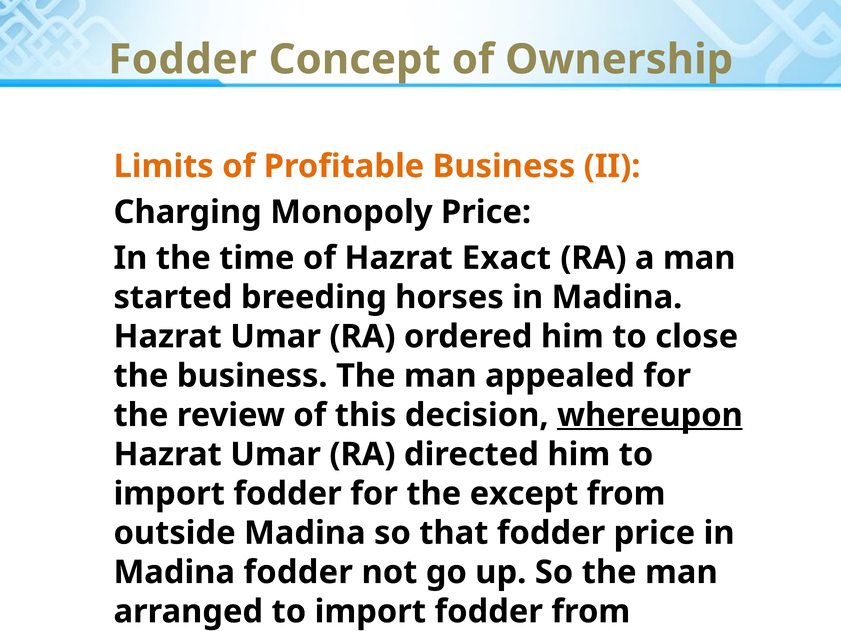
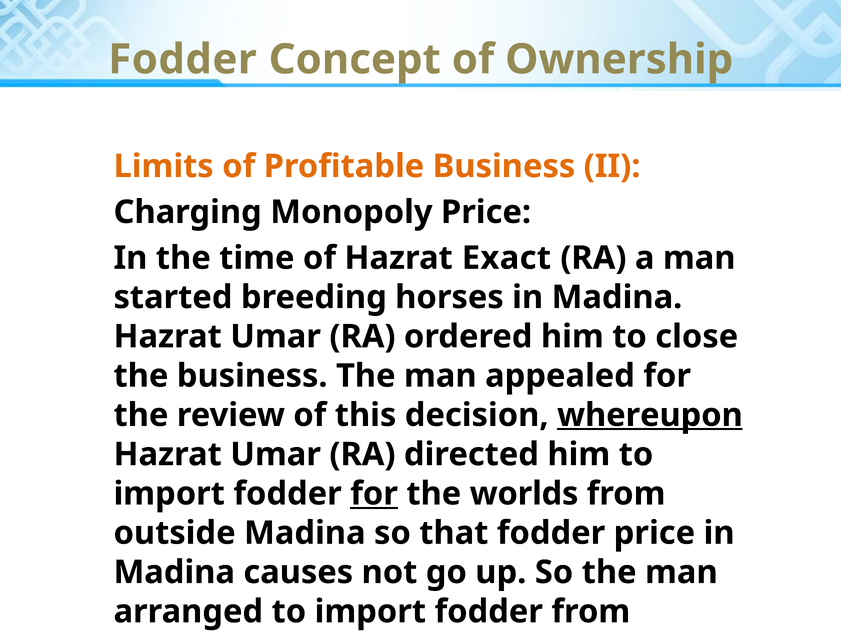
for at (374, 494) underline: none -> present
except: except -> worlds
Madina fodder: fodder -> causes
